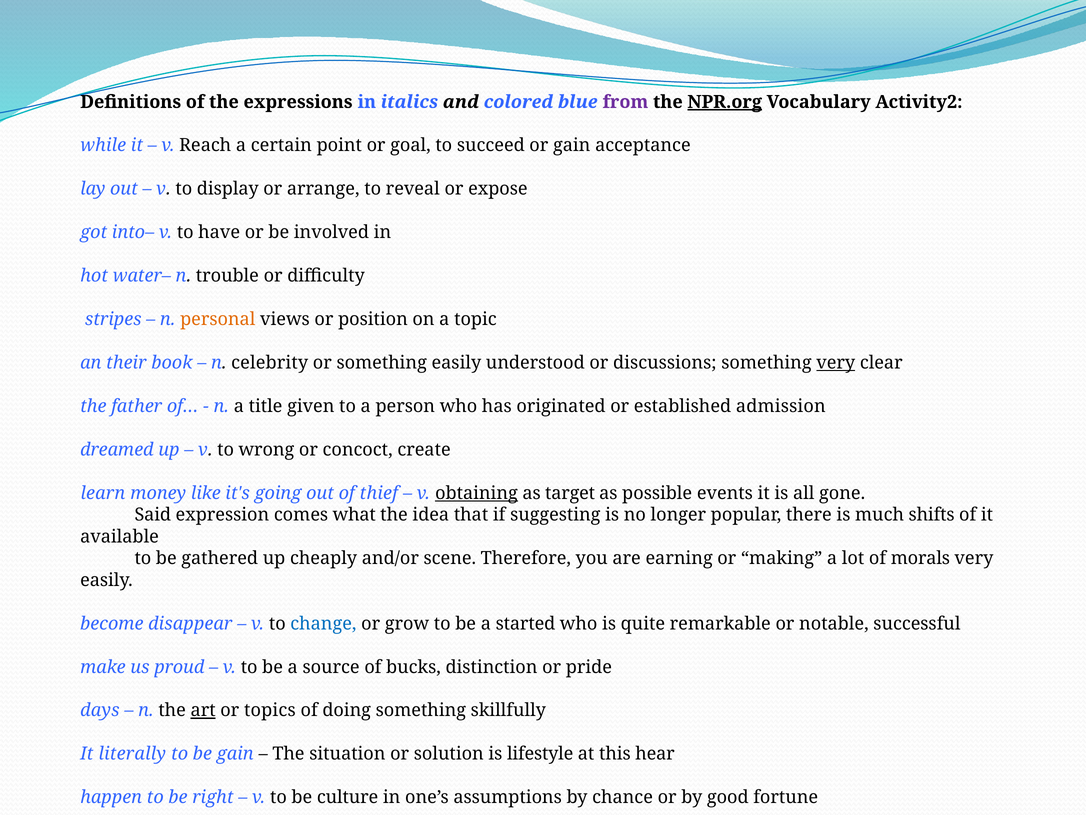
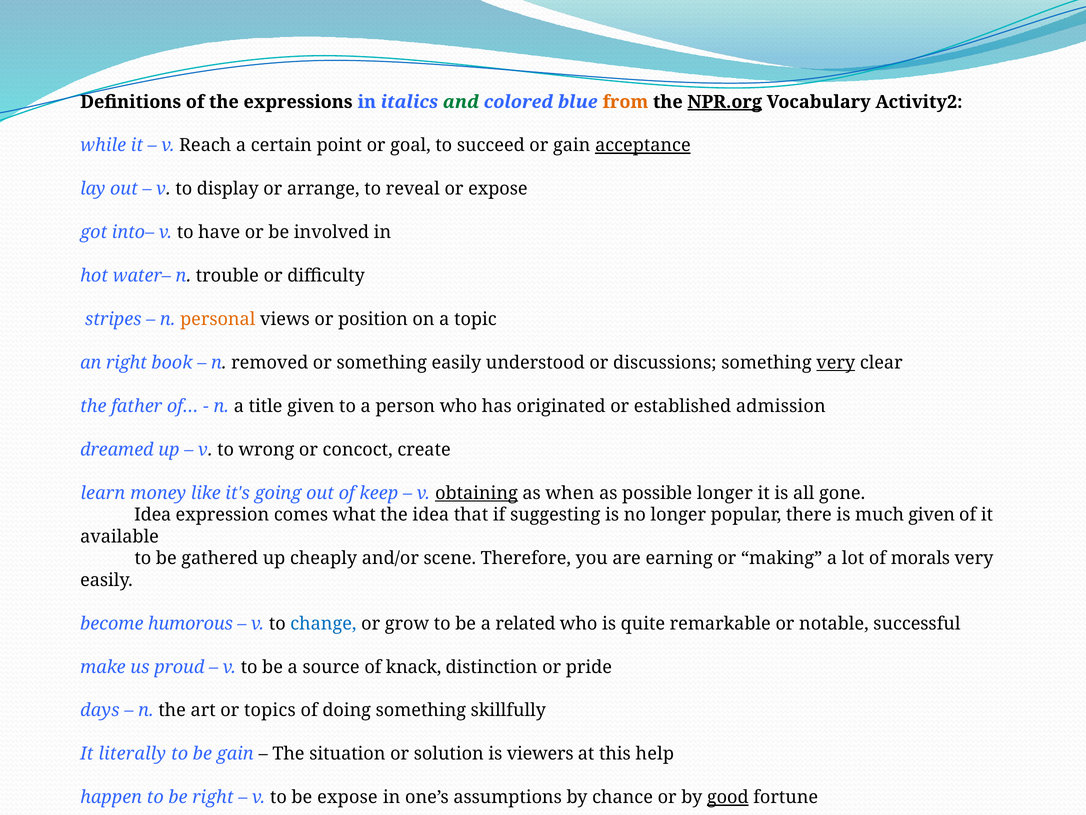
and colour: black -> green
from colour: purple -> orange
acceptance underline: none -> present
an their: their -> right
celebrity: celebrity -> removed
thief: thief -> keep
target: target -> when
possible events: events -> longer
Said at (153, 515): Said -> Idea
much shifts: shifts -> given
disappear: disappear -> humorous
started: started -> related
bucks: bucks -> knack
art underline: present -> none
lifestyle: lifestyle -> viewers
hear: hear -> help
be culture: culture -> expose
good underline: none -> present
